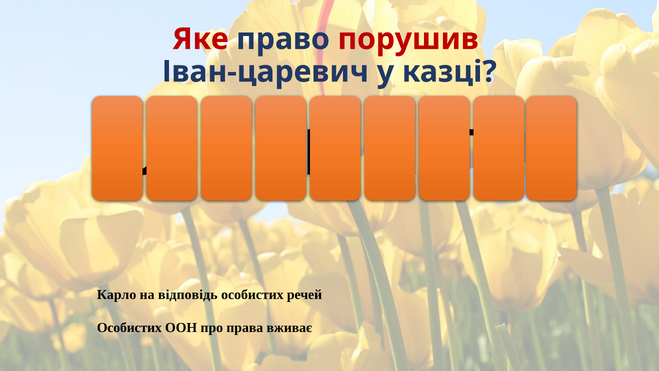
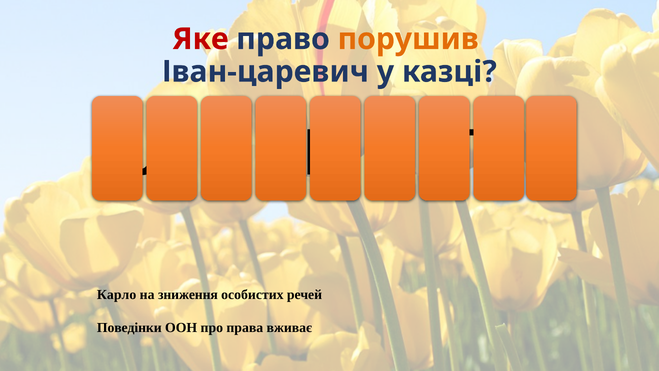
порушив colour: red -> orange
відповідь: відповідь -> зниження
Особистих at (129, 327): Особистих -> Поведінки
